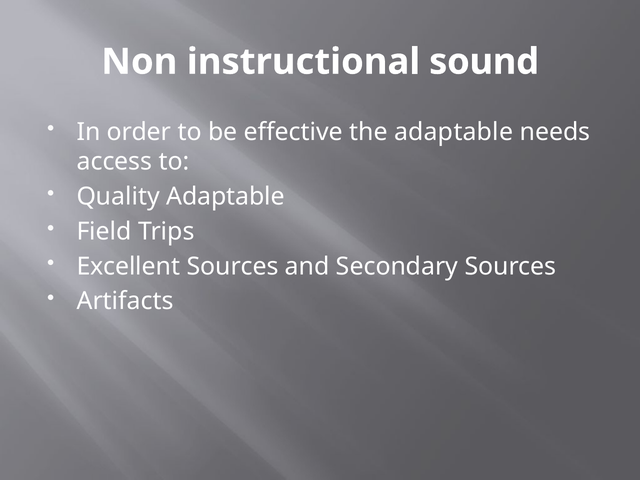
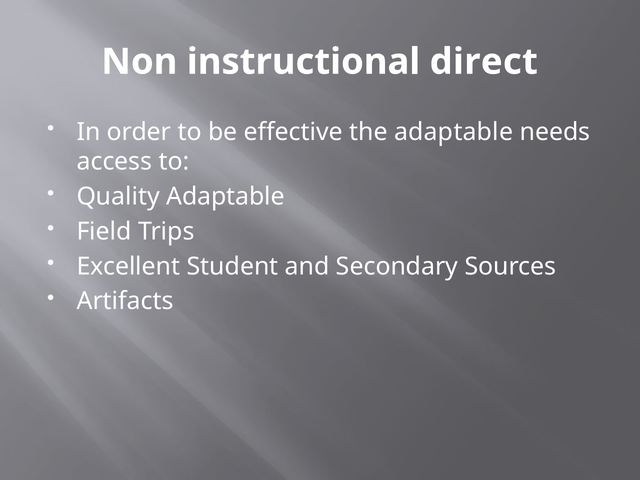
sound: sound -> direct
Excellent Sources: Sources -> Student
